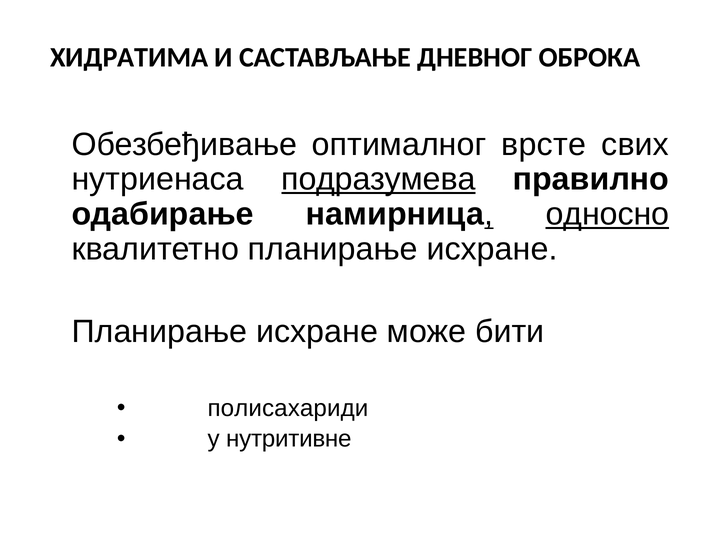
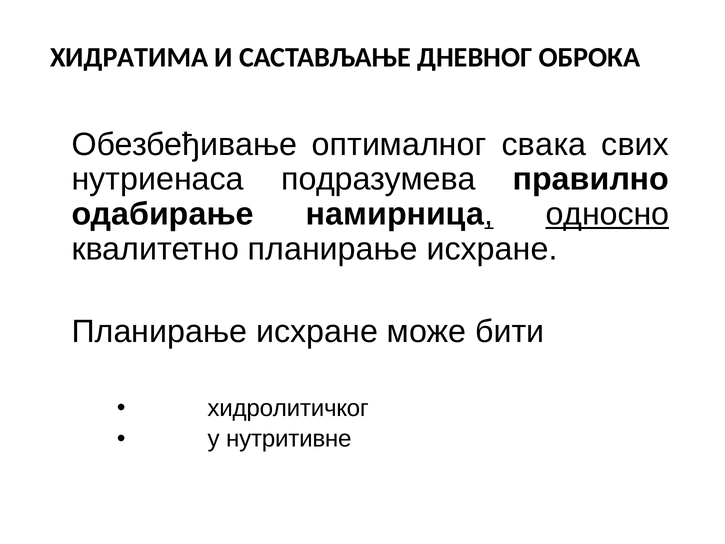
врсте: врсте -> свака
подразумева underline: present -> none
полисахариди: полисахариди -> хидролитичког
